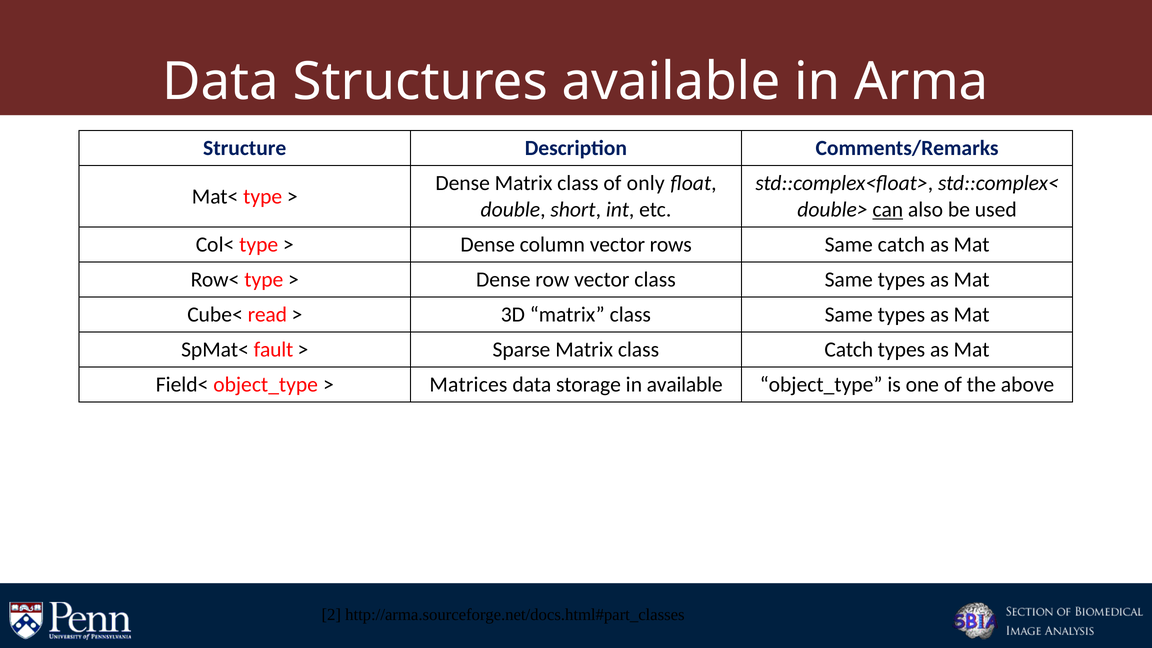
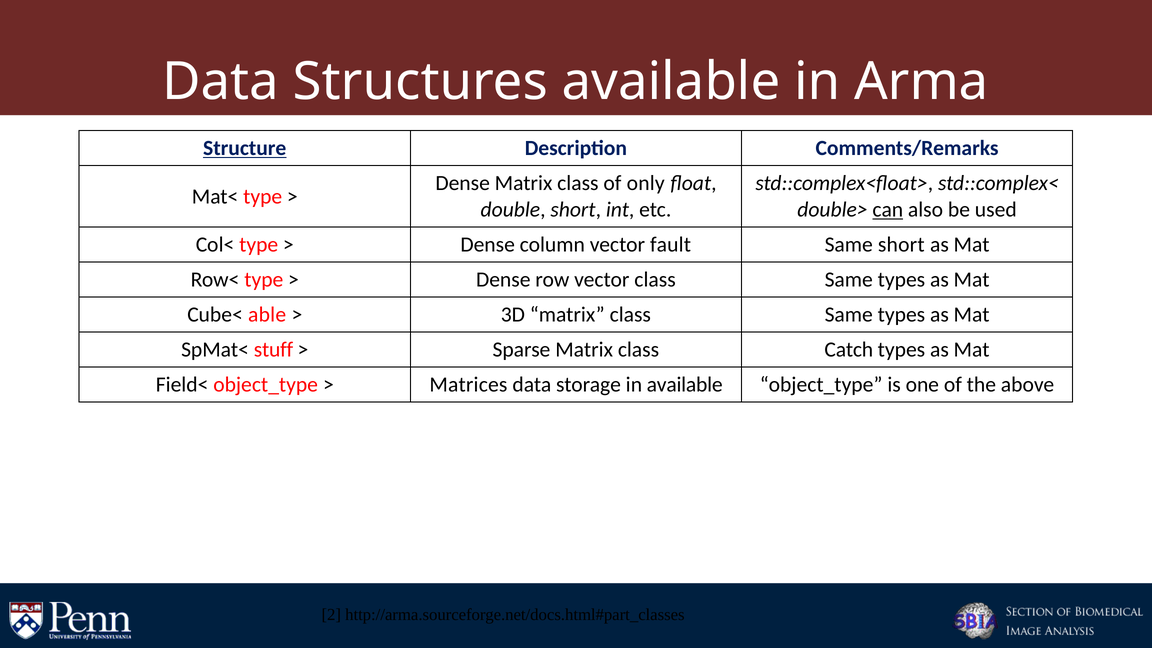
Structure underline: none -> present
rows: rows -> fault
Same catch: catch -> short
read: read -> able
fault: fault -> stuff
